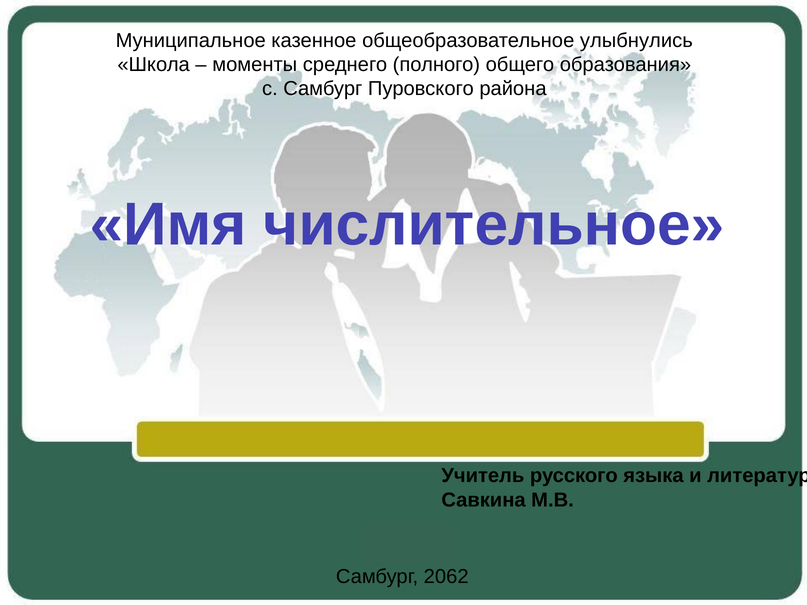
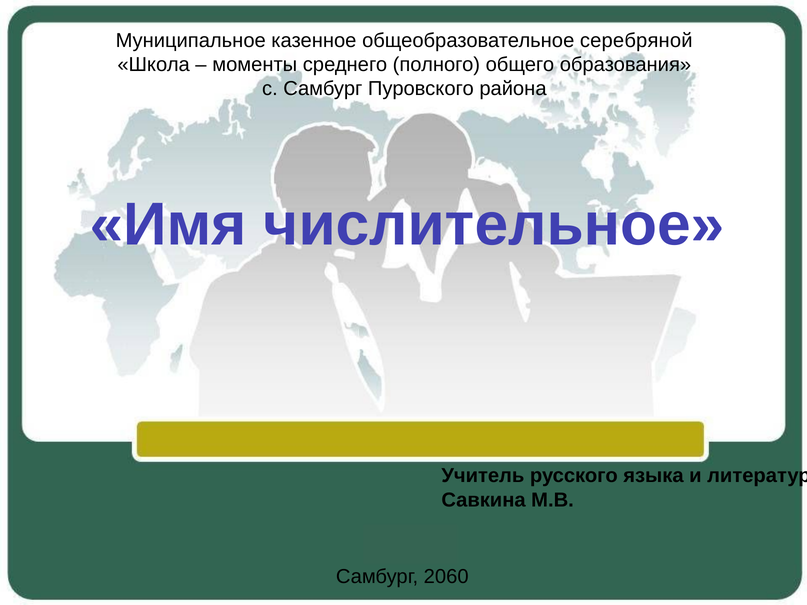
улыбнулись: улыбнулись -> серебряной
2062: 2062 -> 2060
